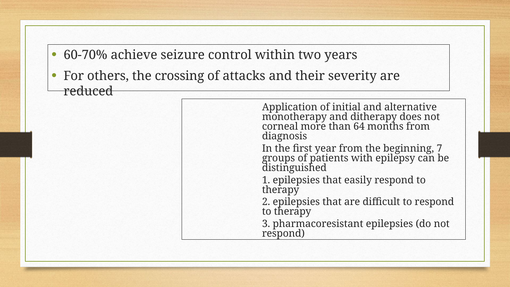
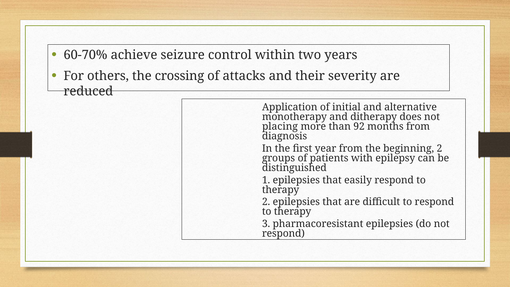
corneal: corneal -> placing
64: 64 -> 92
beginning 7: 7 -> 2
